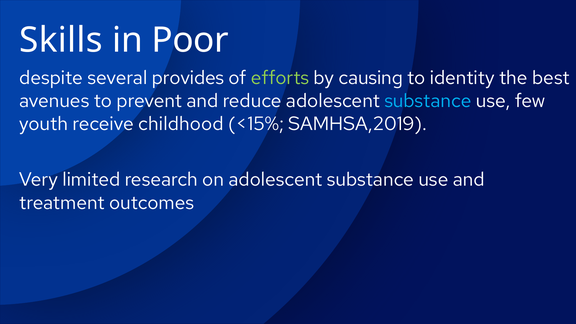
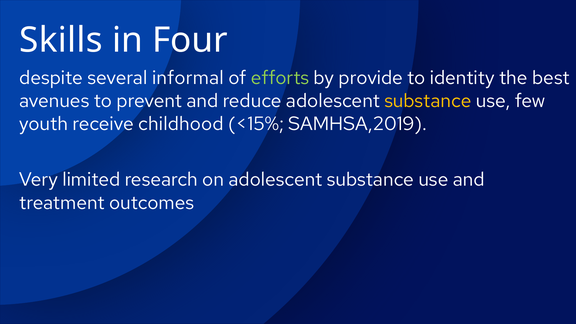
Poor: Poor -> Four
provides: provides -> informal
causing: causing -> provide
substance at (428, 101) colour: light blue -> yellow
